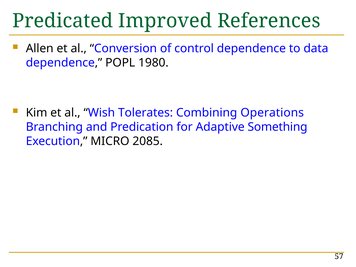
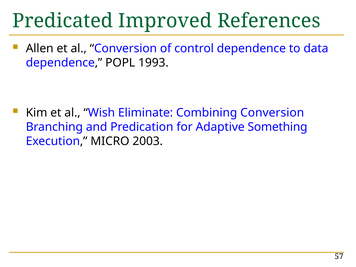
1980: 1980 -> 1993
Tolerates: Tolerates -> Eliminate
Combining Operations: Operations -> Conversion
2085: 2085 -> 2003
